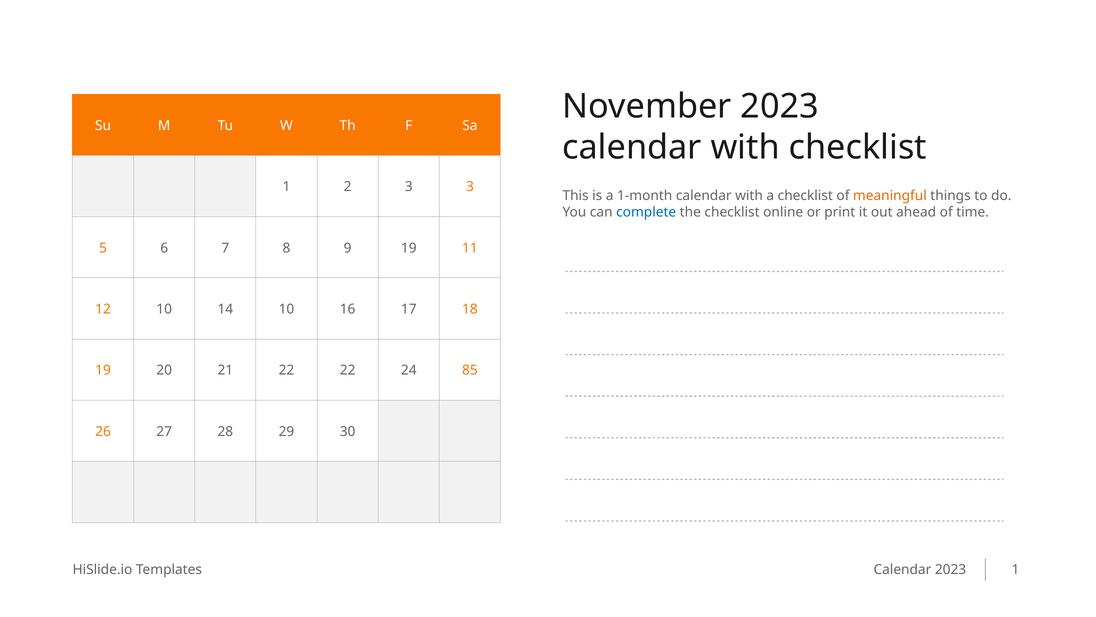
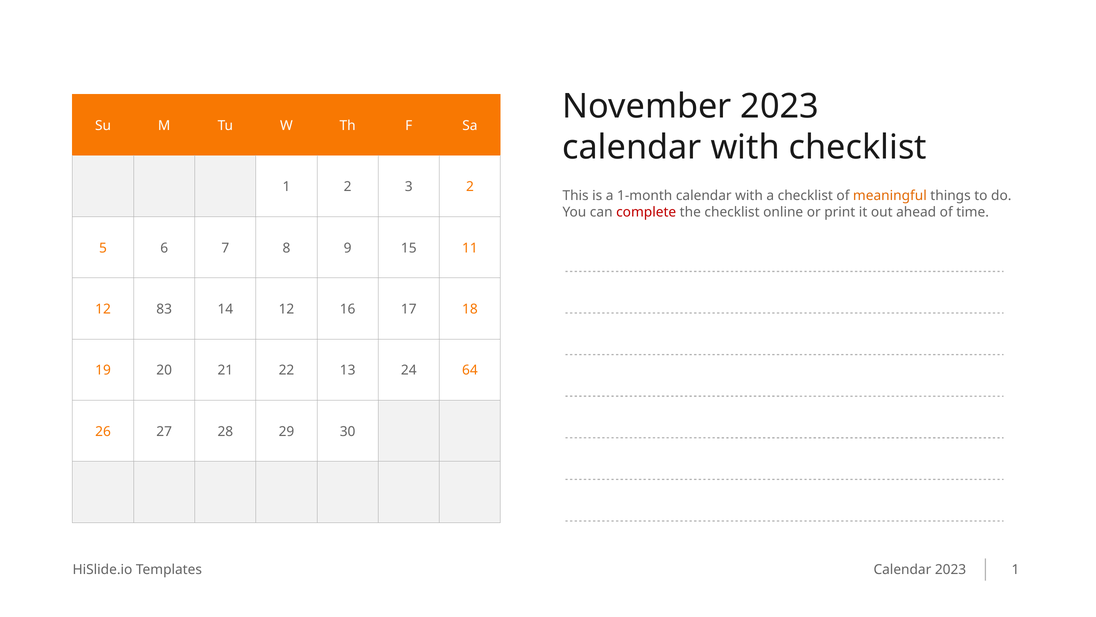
3 3: 3 -> 2
complete colour: blue -> red
9 19: 19 -> 15
12 10: 10 -> 83
14 10: 10 -> 12
22 22: 22 -> 13
85: 85 -> 64
